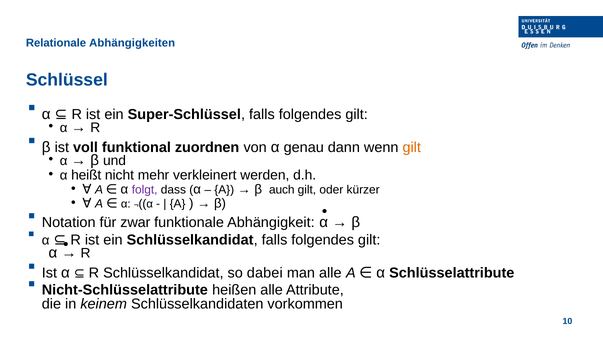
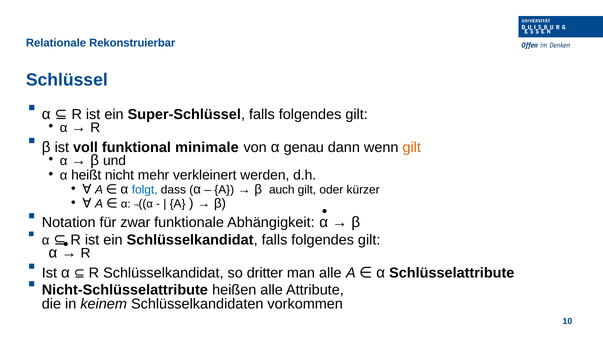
Abhängigkeiten: Abhängigkeiten -> Rekonstruierbar
zuordnen: zuordnen -> minimale
folgt colour: purple -> blue
dabei: dabei -> dritter
